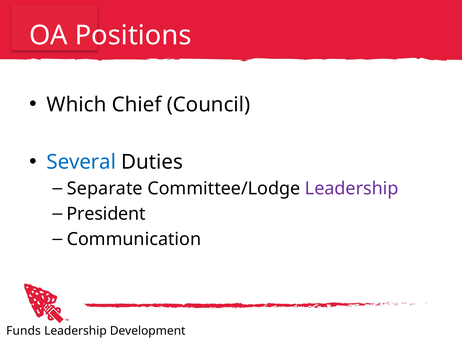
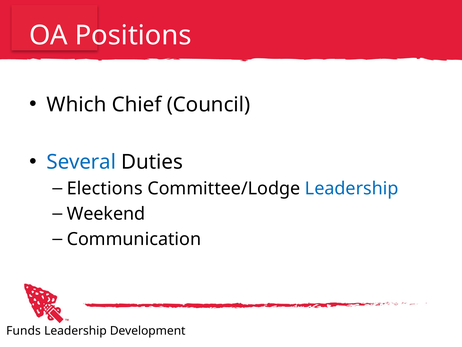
Separate: Separate -> Elections
Leadership at (352, 188) colour: purple -> blue
President: President -> Weekend
